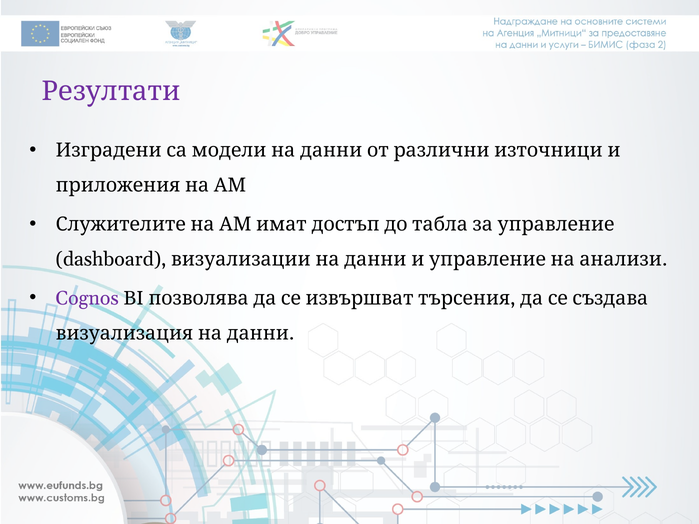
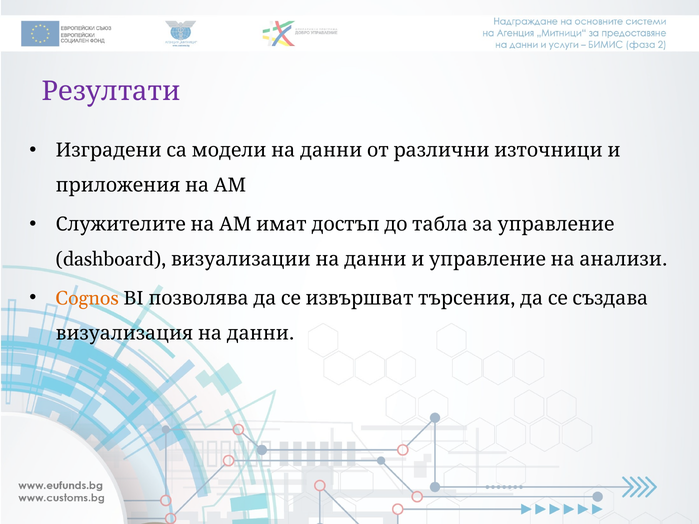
Cognos colour: purple -> orange
